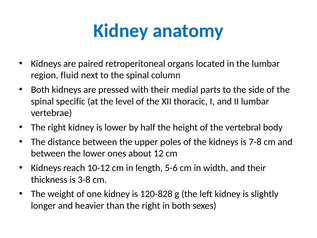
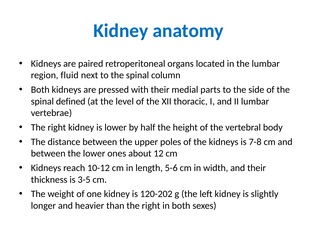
specific: specific -> defined
3-8: 3-8 -> 3-5
120-828: 120-828 -> 120-202
